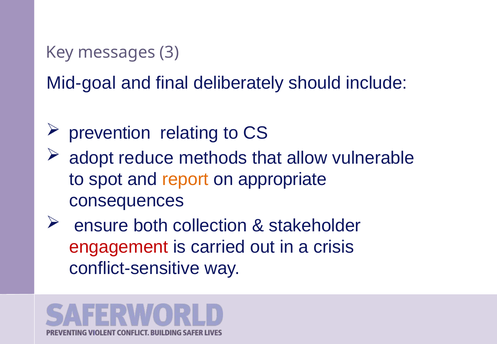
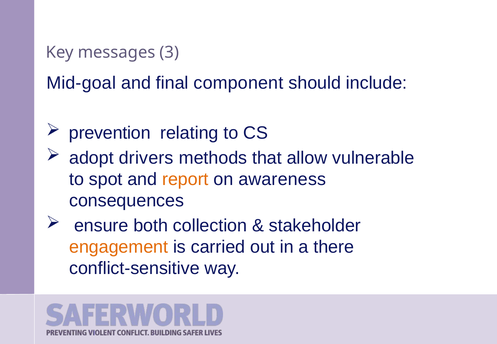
deliberately: deliberately -> component
reduce: reduce -> drivers
appropriate: appropriate -> awareness
engagement colour: red -> orange
crisis: crisis -> there
